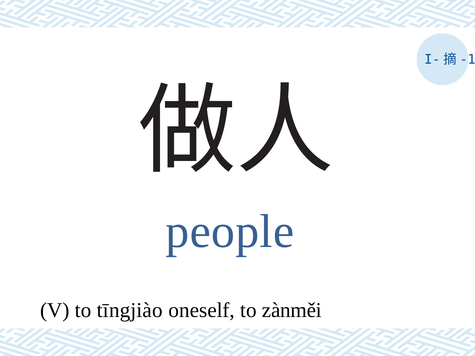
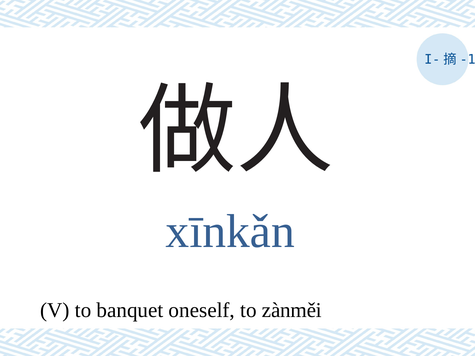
people: people -> xīnkǎn
tīngjiào: tīngjiào -> banquet
